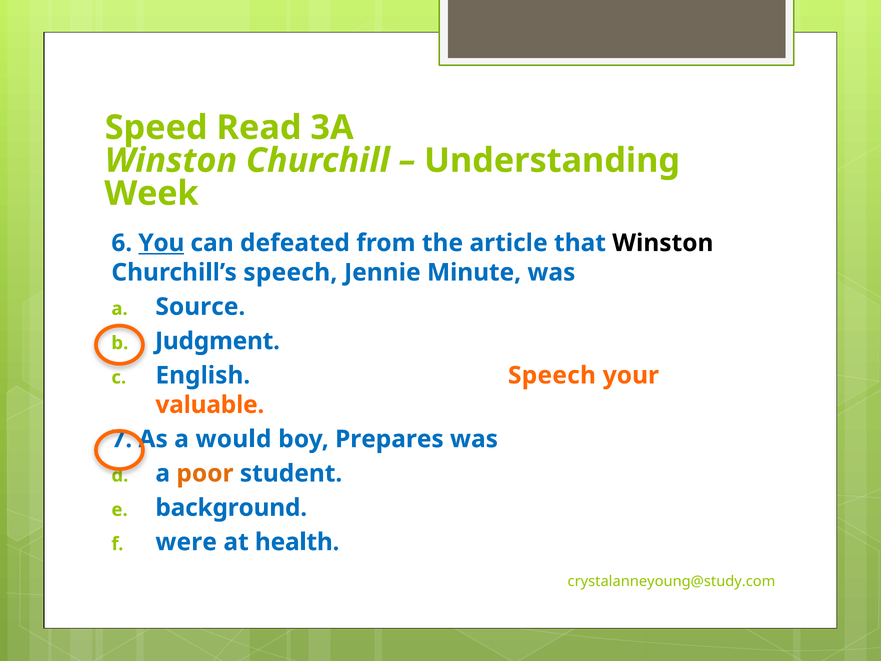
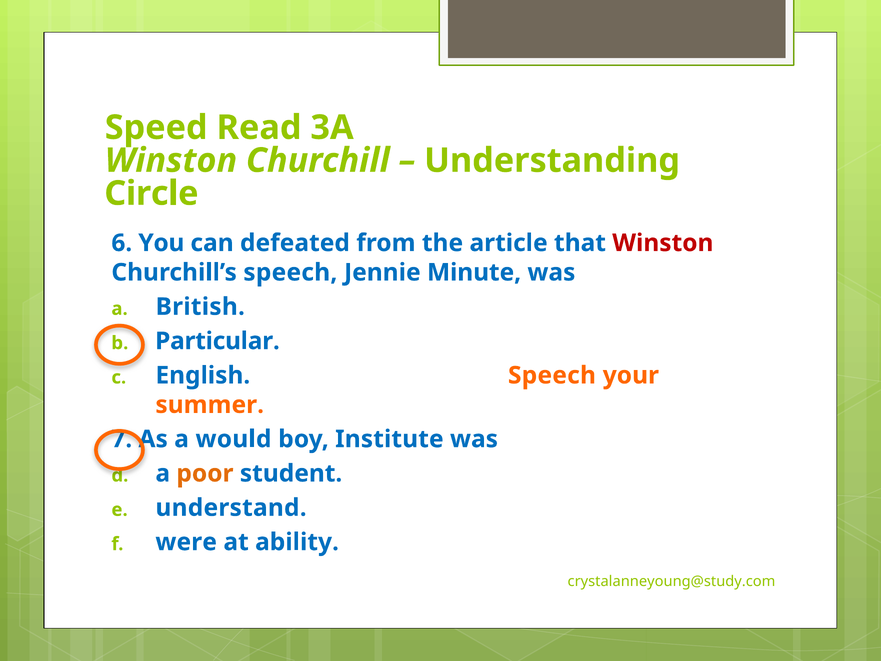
Week: Week -> Circle
You underline: present -> none
Winston at (663, 243) colour: black -> red
Source: Source -> British
Judgment: Judgment -> Particular
valuable: valuable -> summer
Prepares: Prepares -> Institute
background: background -> understand
health: health -> ability
